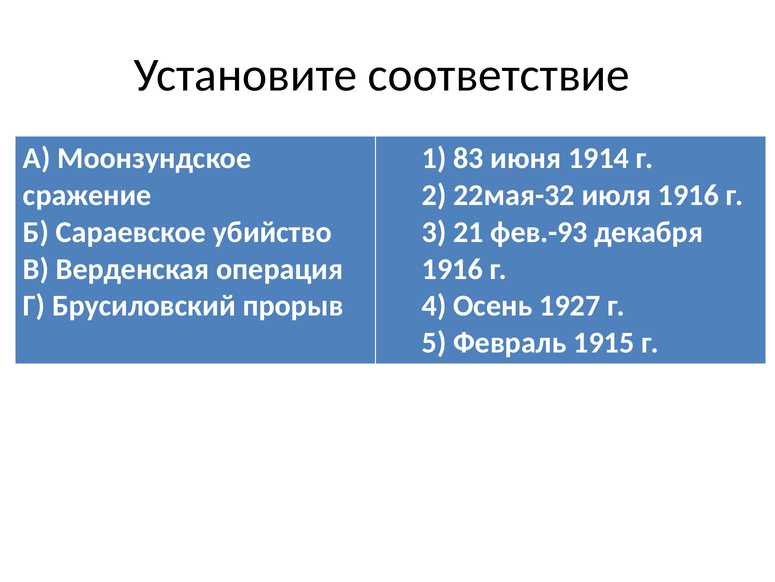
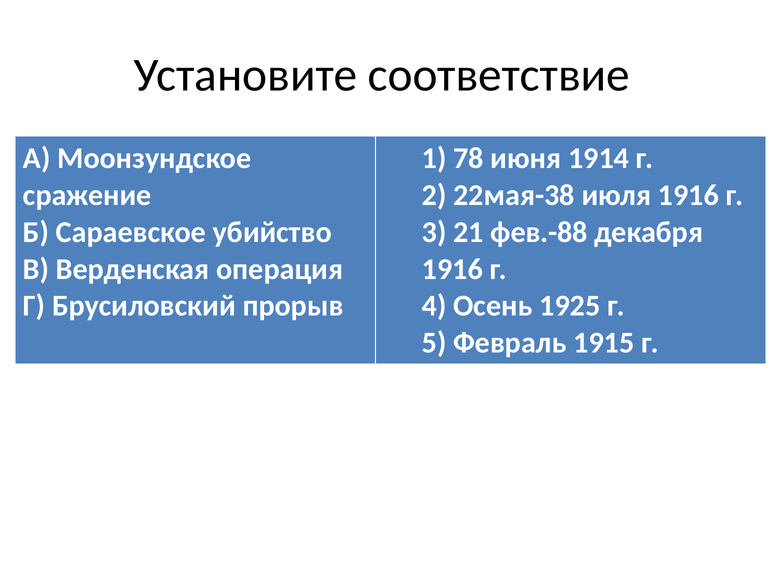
83: 83 -> 78
22мая-32: 22мая-32 -> 22мая-38
фев.-93: фев.-93 -> фев.-88
1927: 1927 -> 1925
